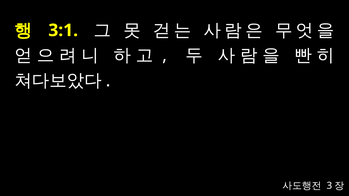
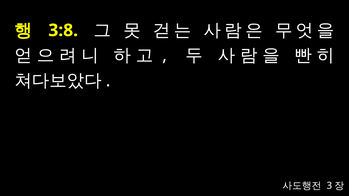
3:1: 3:1 -> 3:8
